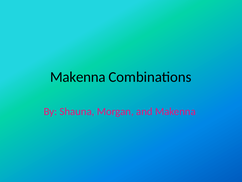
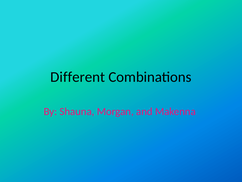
Makenna at (78, 77): Makenna -> Different
